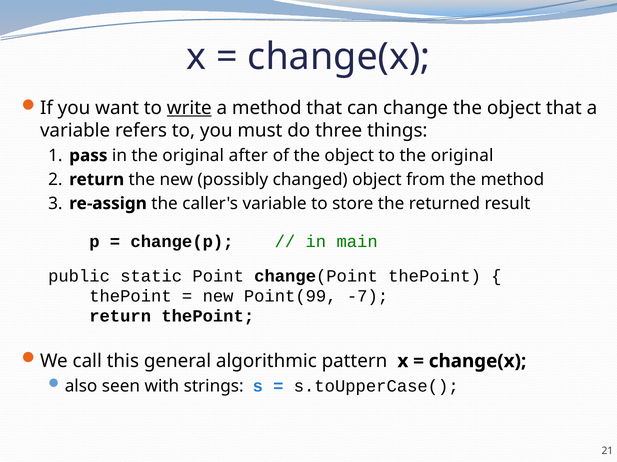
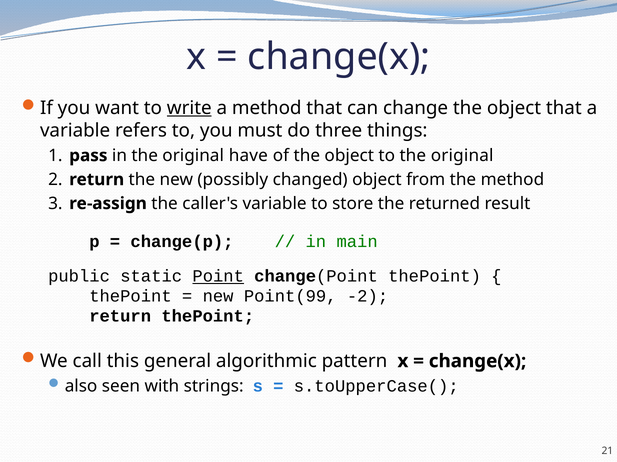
after: after -> have
Point underline: none -> present
-7: -7 -> -2
